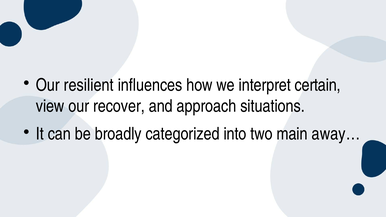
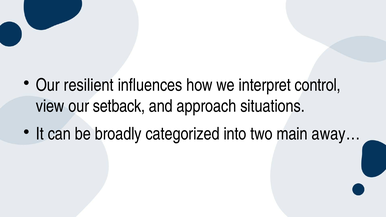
certain: certain -> control
recover: recover -> setback
